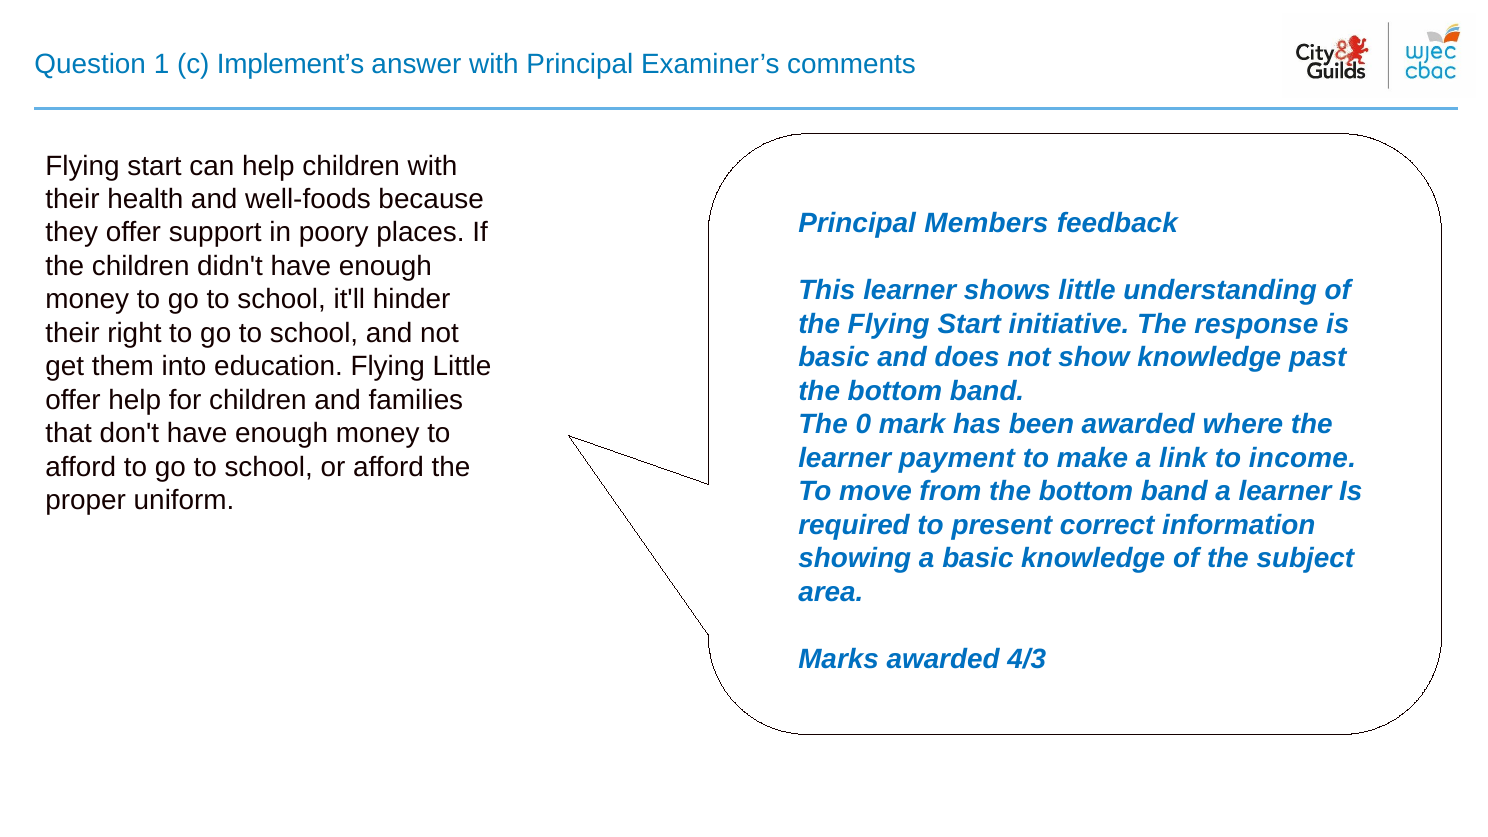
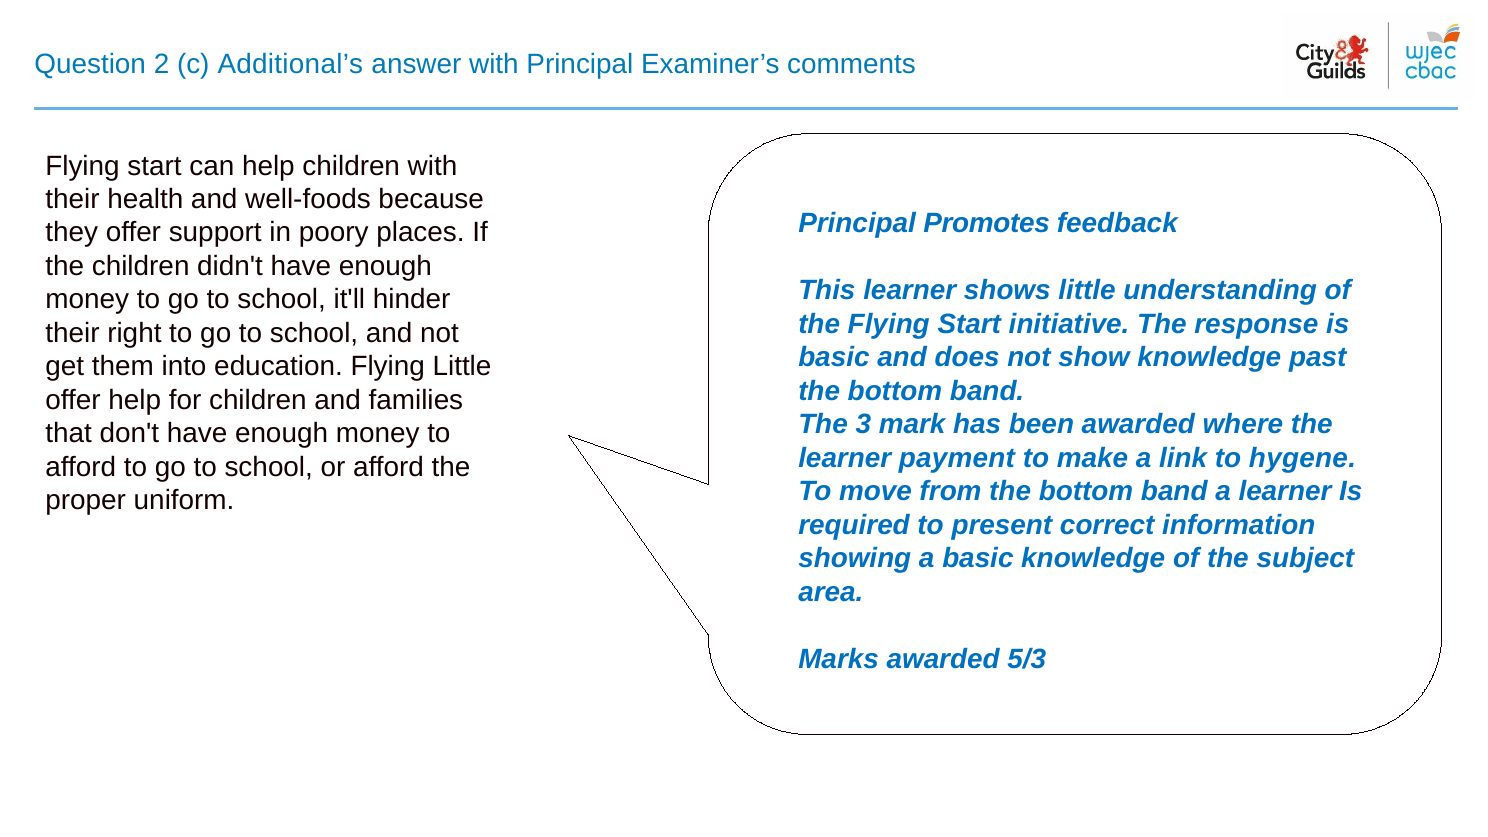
1: 1 -> 2
Implement’s: Implement’s -> Additional’s
Members: Members -> Promotes
0: 0 -> 3
income: income -> hygene
4/3: 4/3 -> 5/3
